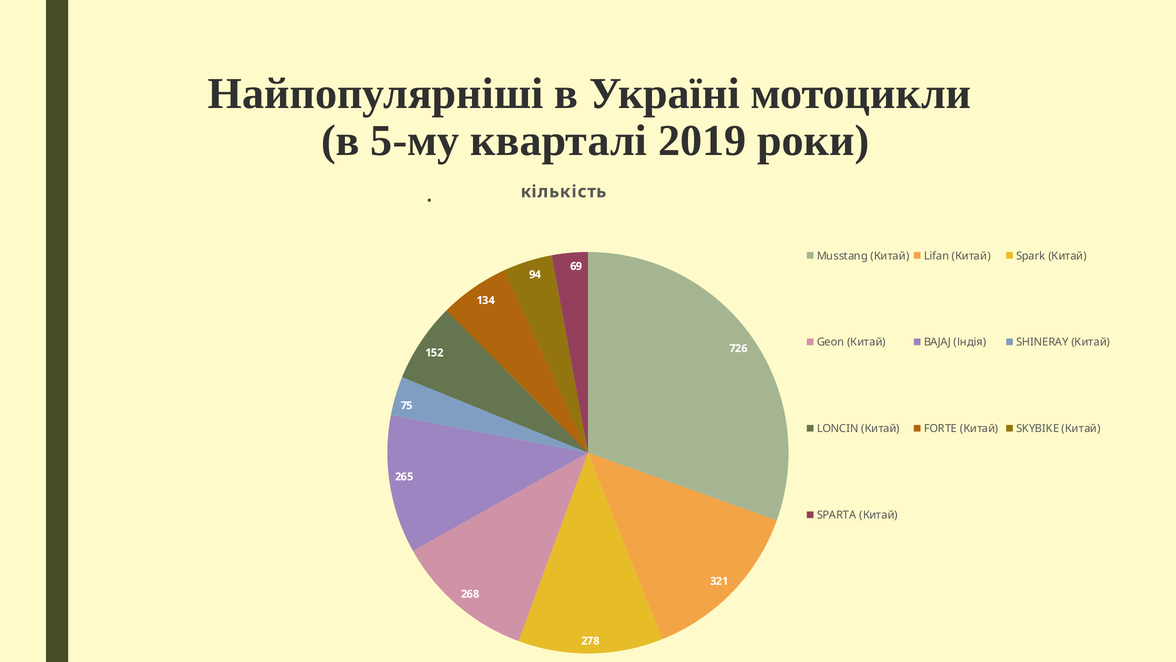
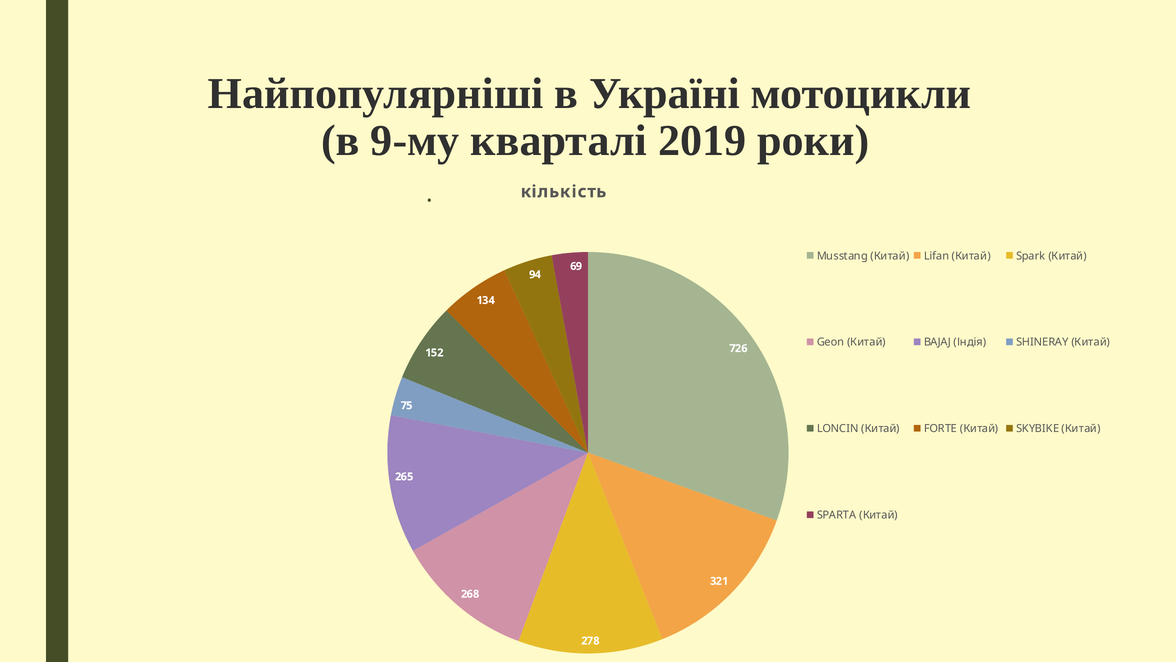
5-му: 5-му -> 9-му
